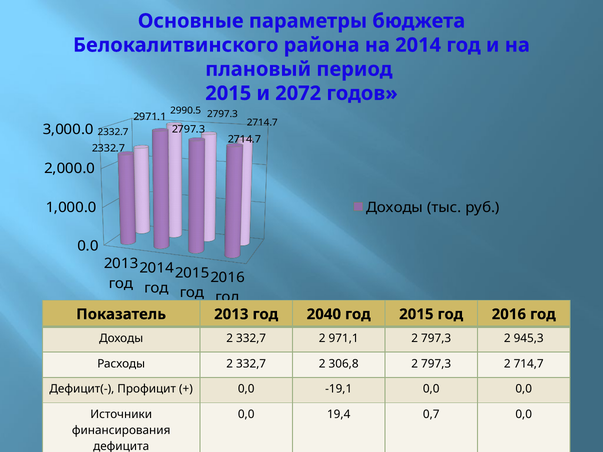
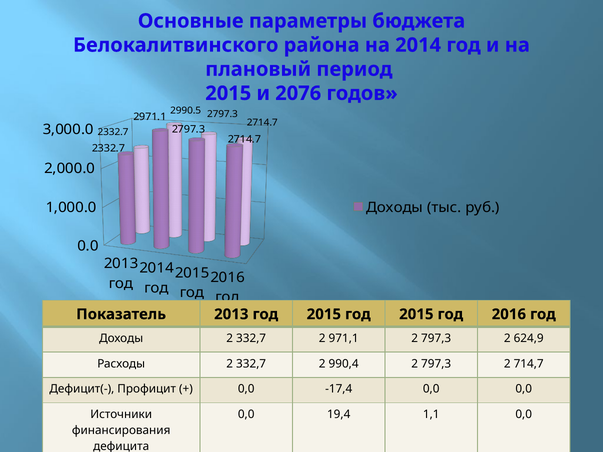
2072: 2072 -> 2076
2013 год 2040: 2040 -> 2015
945,3: 945,3 -> 624,9
306,8: 306,8 -> 990,4
-19,1: -19,1 -> -17,4
0,7: 0,7 -> 1,1
